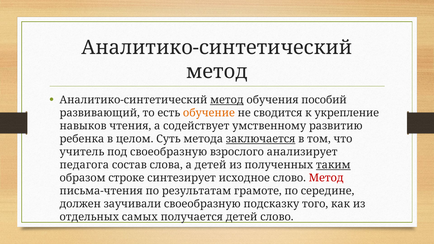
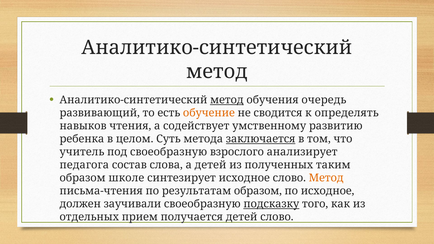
пособий: пособий -> очередь
укрепление: укрепление -> определять
таким underline: present -> none
строке: строке -> школе
Метод at (326, 178) colour: red -> orange
результатам грамоте: грамоте -> образом
по середине: середине -> исходное
подсказку underline: none -> present
самых: самых -> прием
